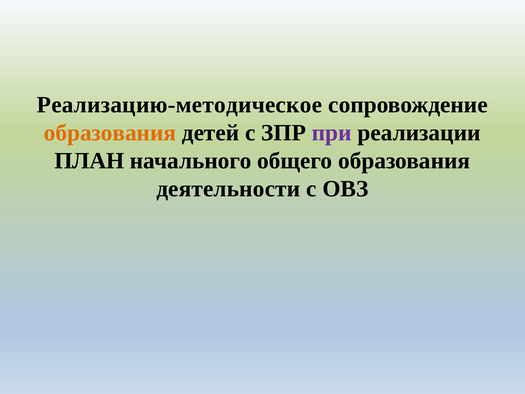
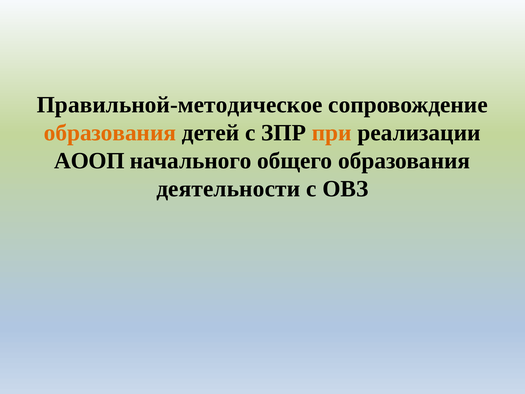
Реализацию-методическое: Реализацию-методическое -> Правильной-методическое
при colour: purple -> orange
ПЛАН: ПЛАН -> АООП
